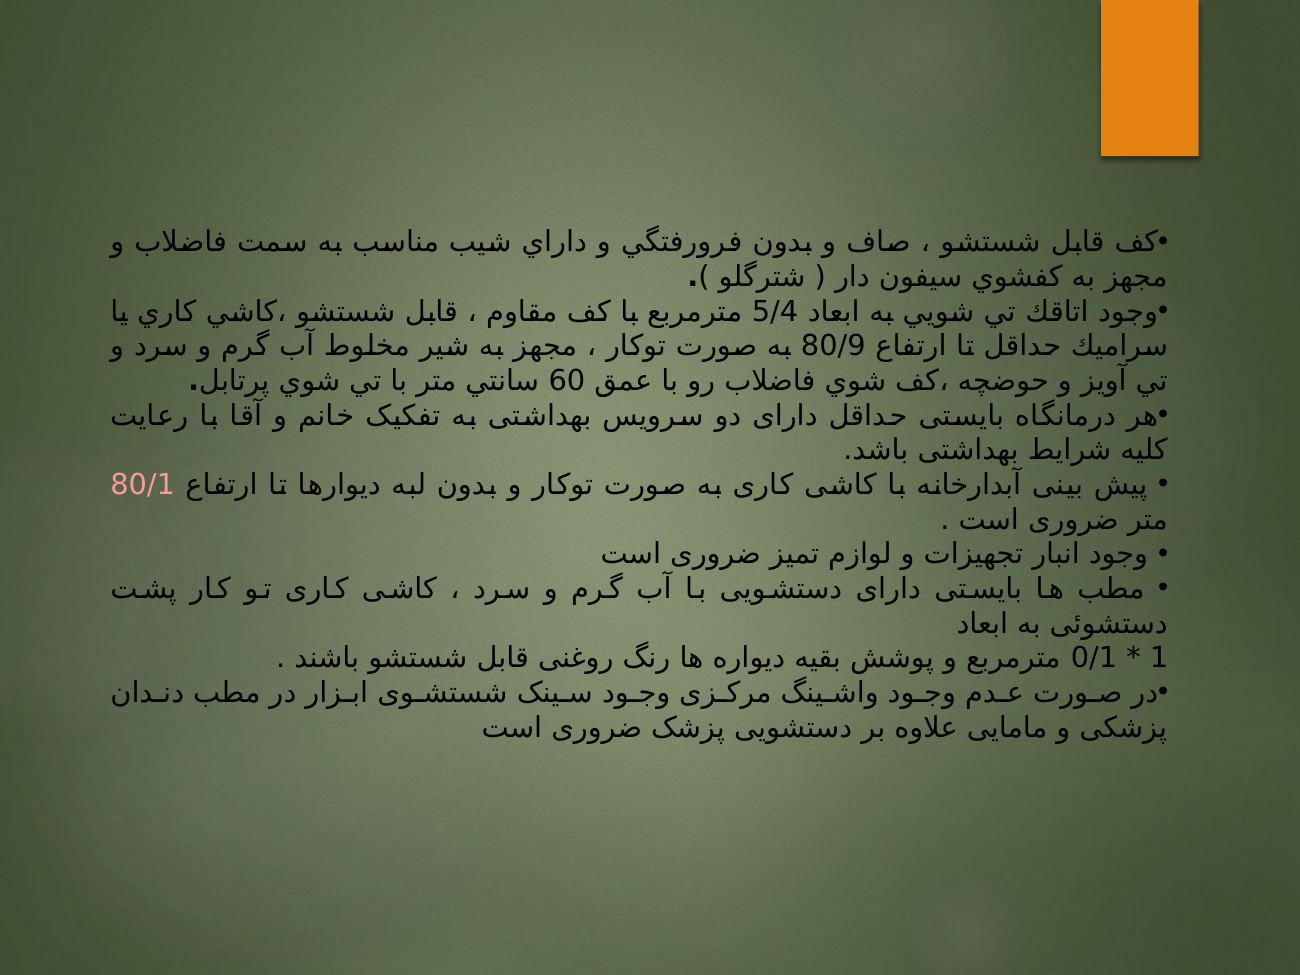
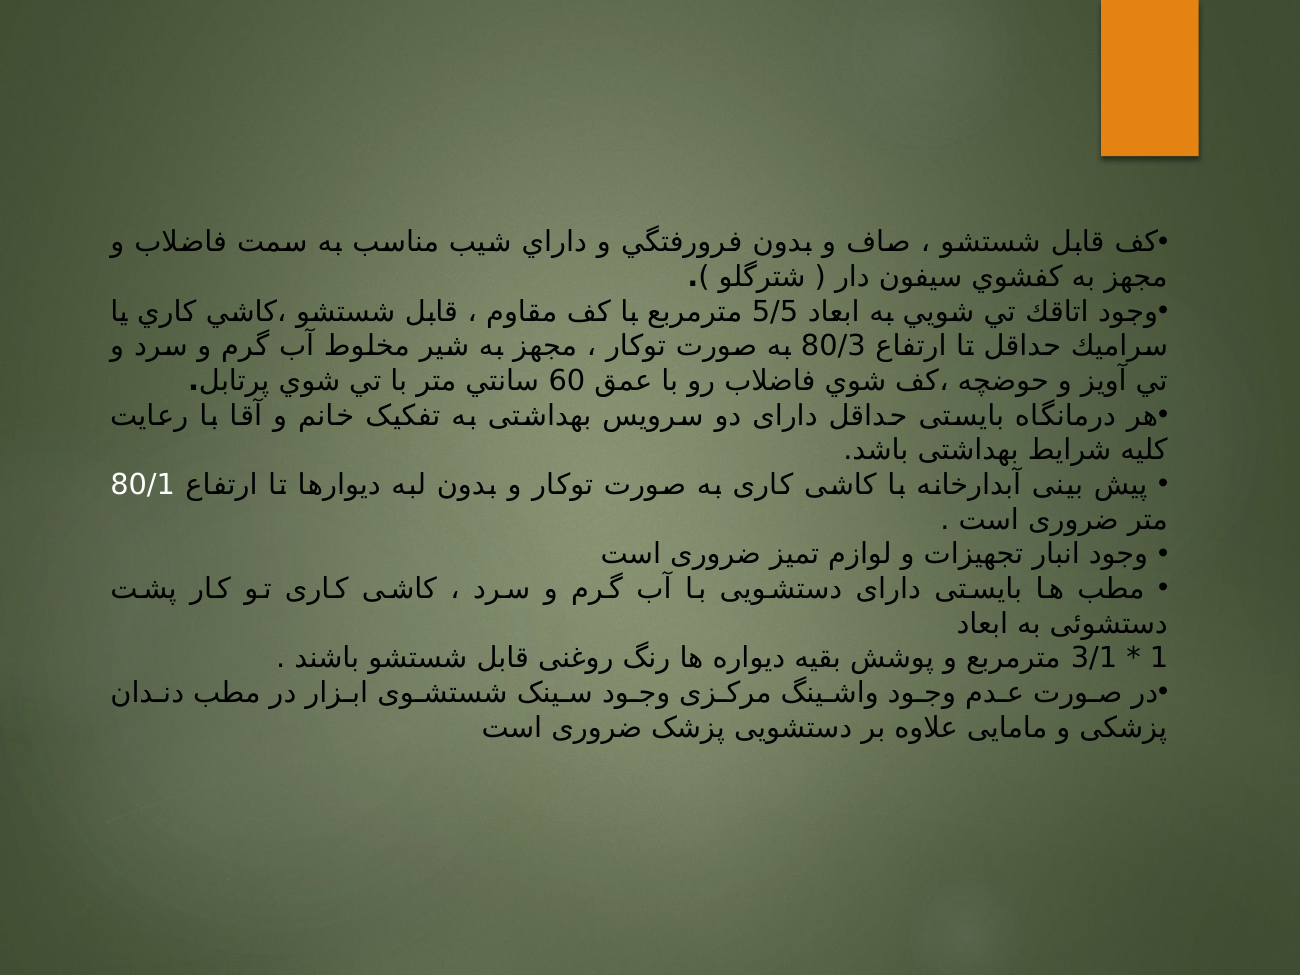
5/4: 5/4 -> 5/5
80/9: 80/9 -> 80/3
80/1 colour: pink -> white
0/1: 0/1 -> 3/1
